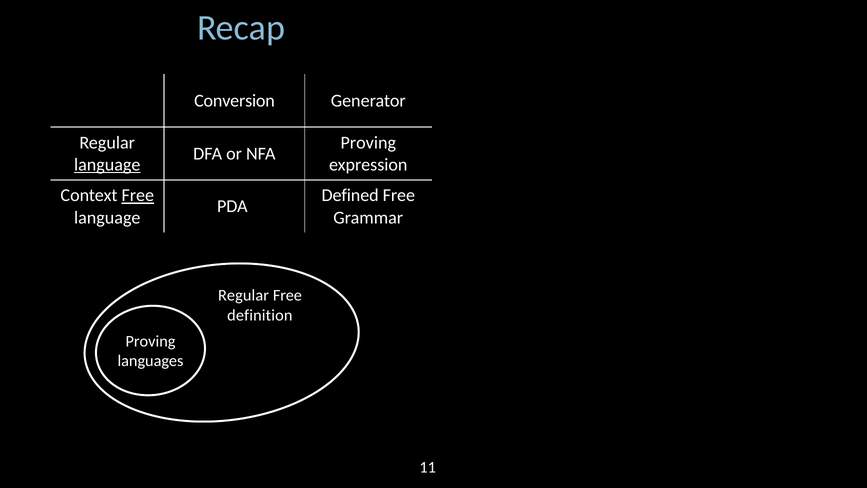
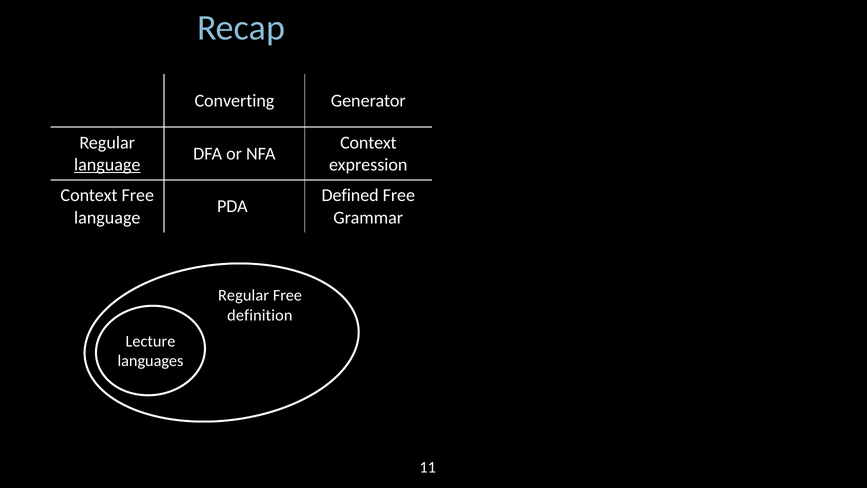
Conversion: Conversion -> Converting
Proving at (368, 142): Proving -> Context
Free at (138, 195) underline: present -> none
Proving at (150, 341): Proving -> Lecture
